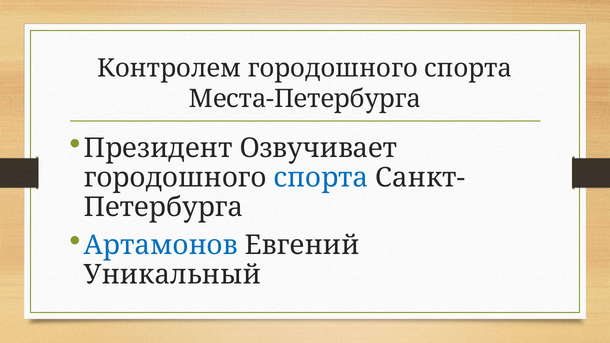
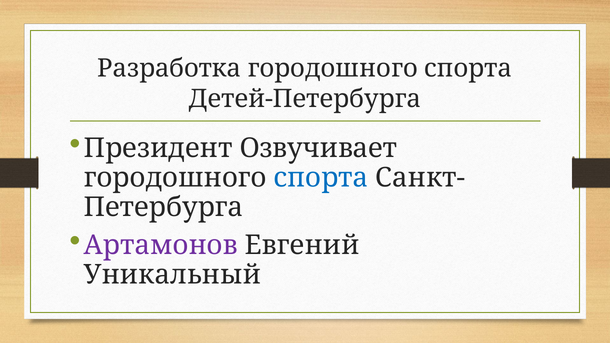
Контролем: Контролем -> Разработка
Места-Петербурга: Места-Петербурга -> Детей-Петербурга
Артамонов colour: blue -> purple
